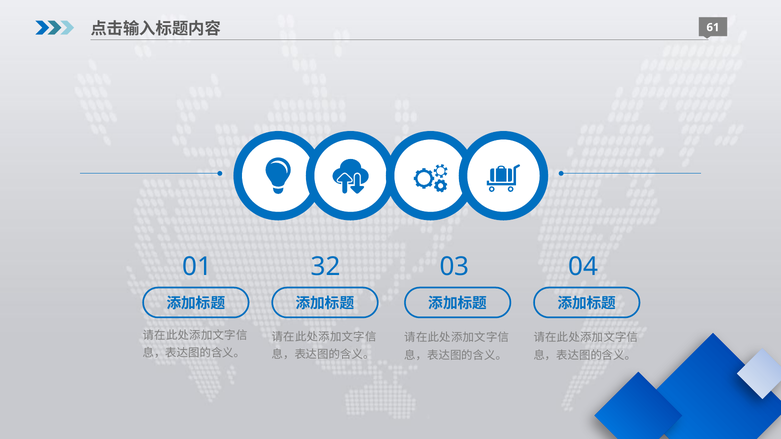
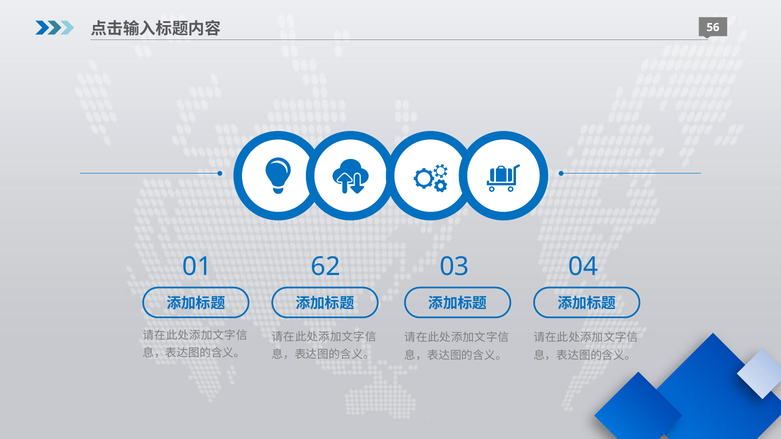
61: 61 -> 56
32: 32 -> 62
